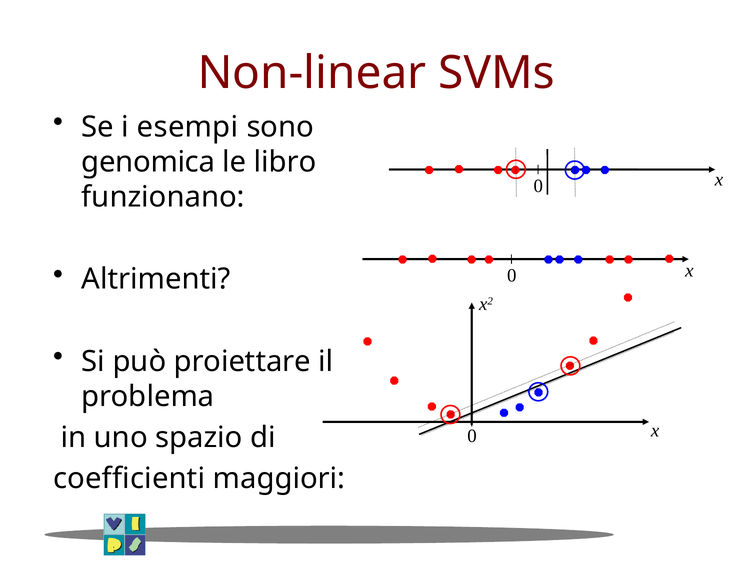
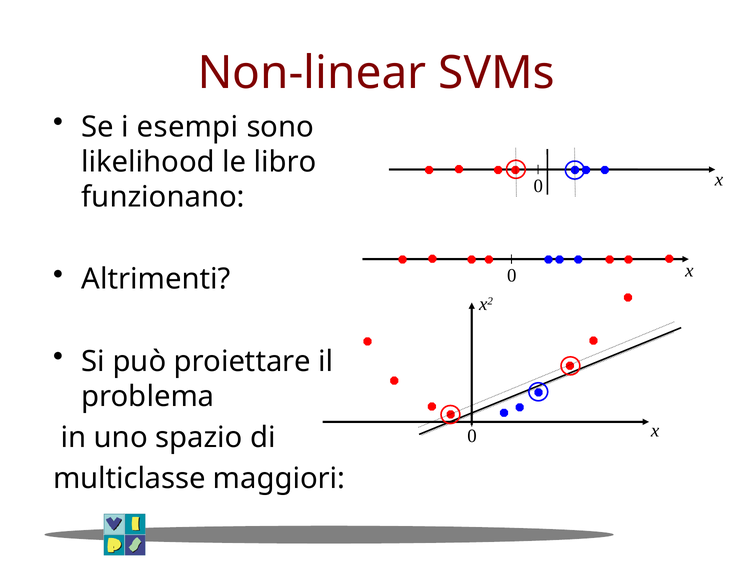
genomica: genomica -> likelihood
coefficienti: coefficienti -> multiclasse
